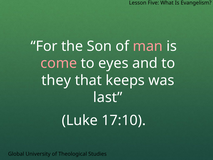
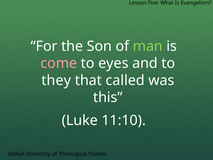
man colour: pink -> light green
keeps: keeps -> called
last: last -> this
17:10: 17:10 -> 11:10
